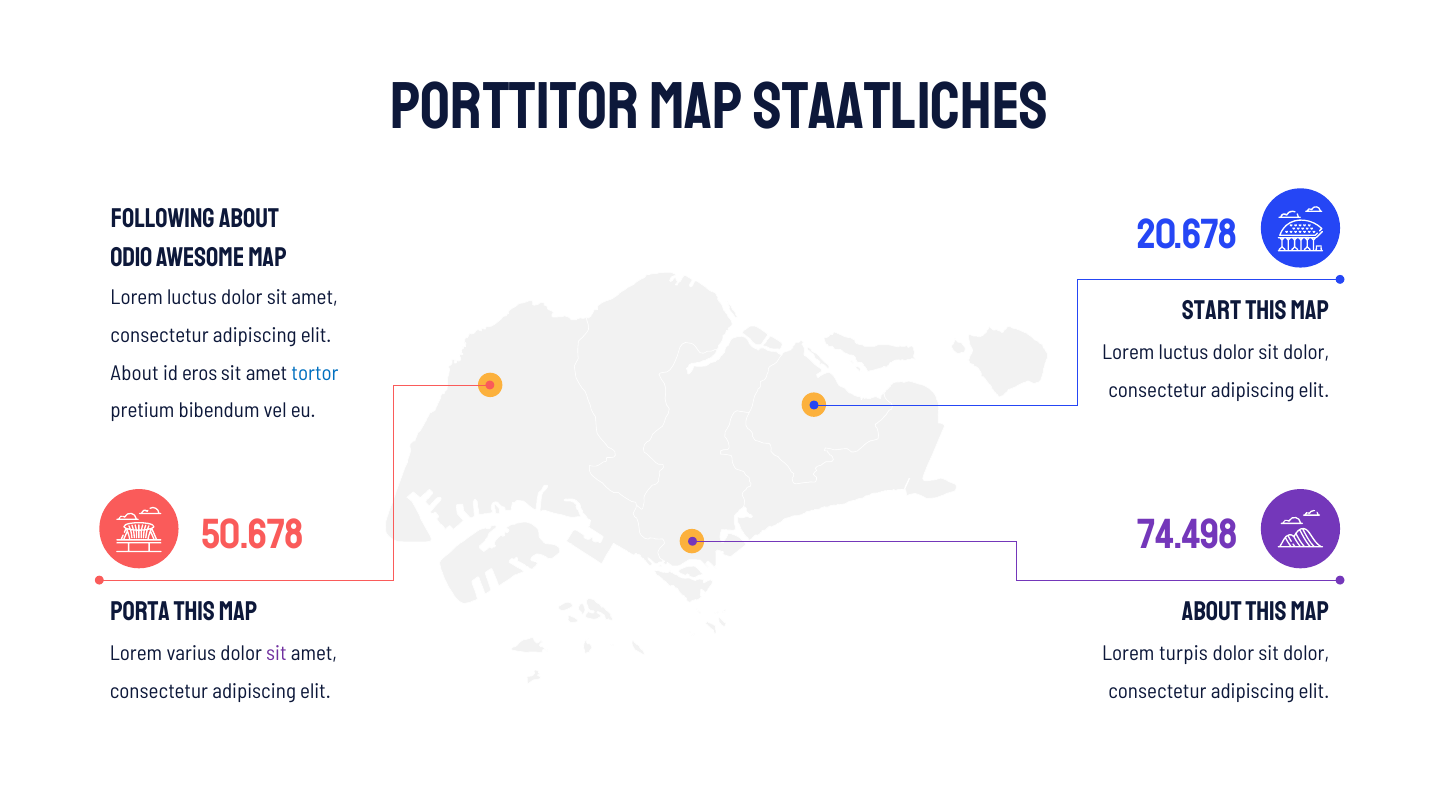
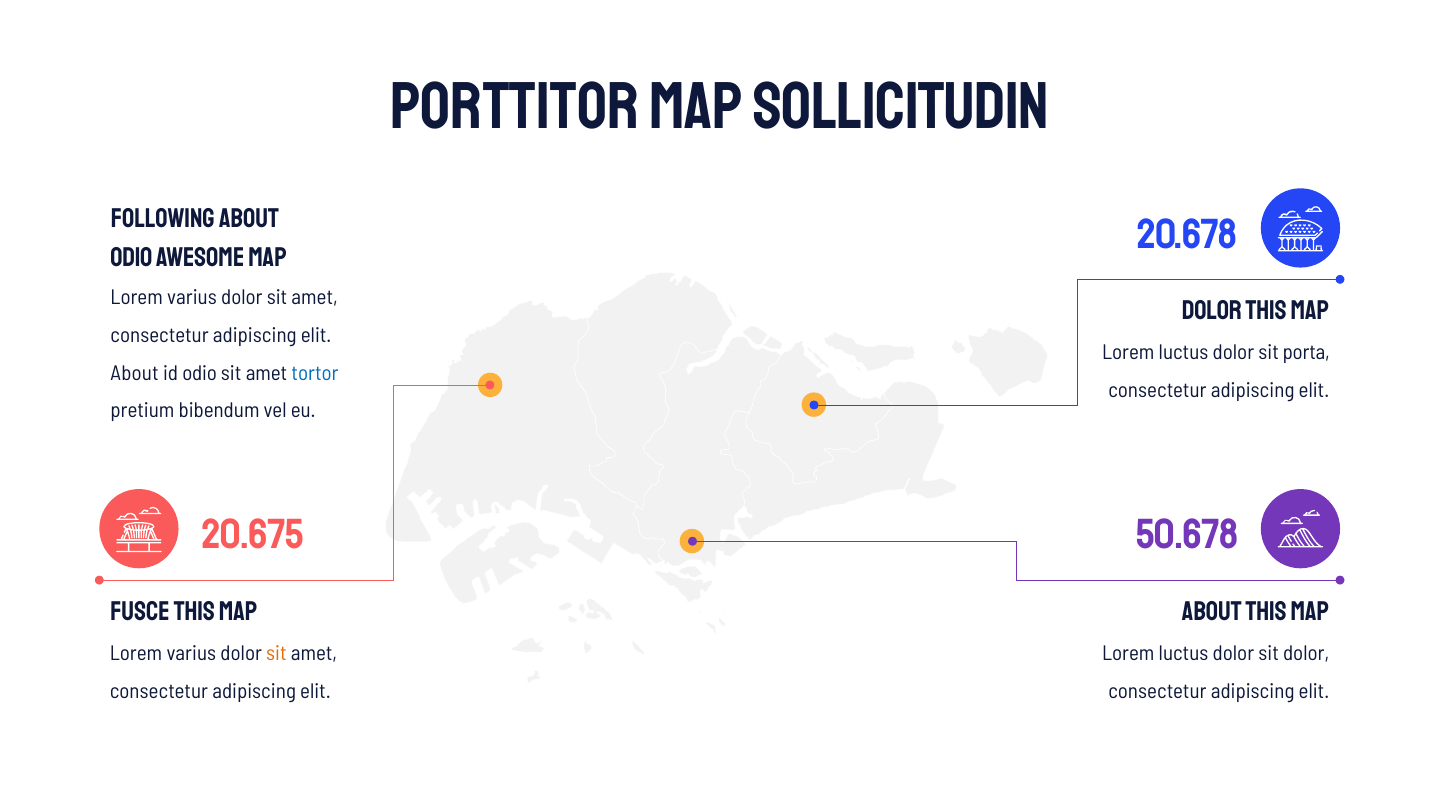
Staatliches: Staatliches -> Sollicitudin
luctus at (192, 297): luctus -> varius
Start at (1212, 311): Start -> Dolor
dolor at (1306, 353): dolor -> porta
id eros: eros -> odio
50.678: 50.678 -> 20.675
74.498: 74.498 -> 50.678
Porta: Porta -> Fusce
sit at (276, 653) colour: purple -> orange
turpis at (1183, 653): turpis -> luctus
